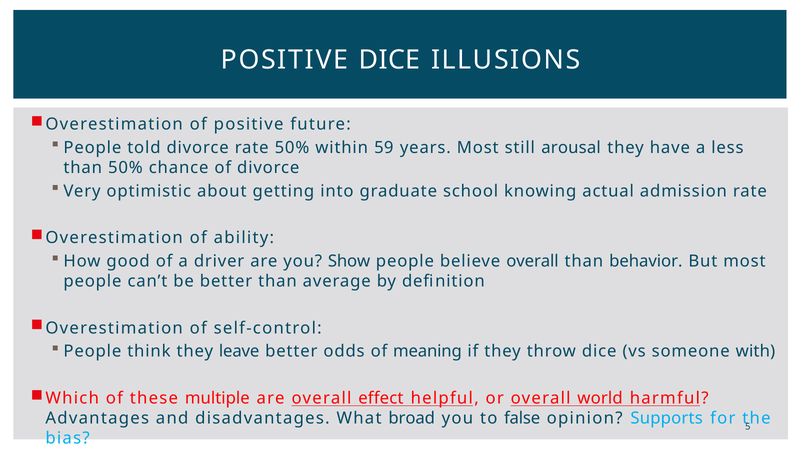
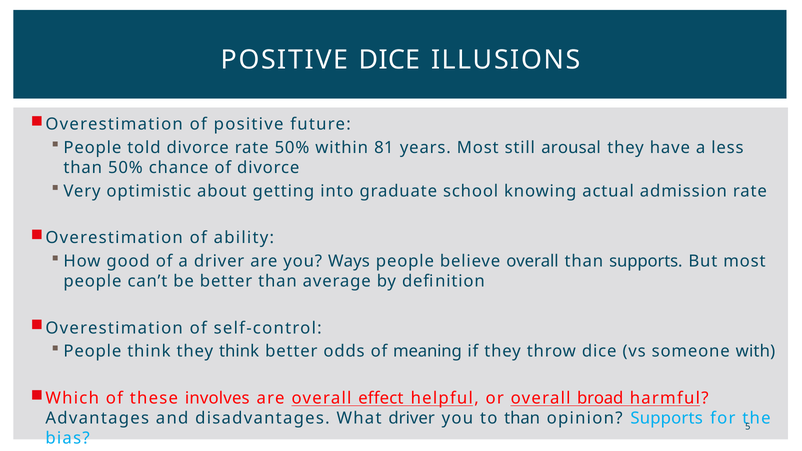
59: 59 -> 81
Show: Show -> Ways
than behavior: behavior -> supports
they leave: leave -> think
multiple: multiple -> involves
world: world -> broad
What broad: broad -> driver
to false: false -> than
